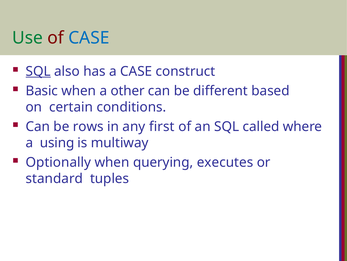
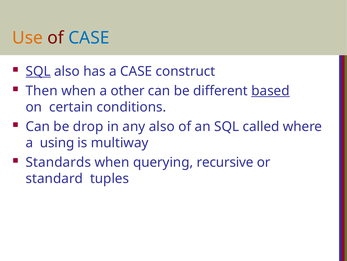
Use colour: green -> orange
Basic: Basic -> Then
based underline: none -> present
rows: rows -> drop
any first: first -> also
Optionally: Optionally -> Standards
executes: executes -> recursive
